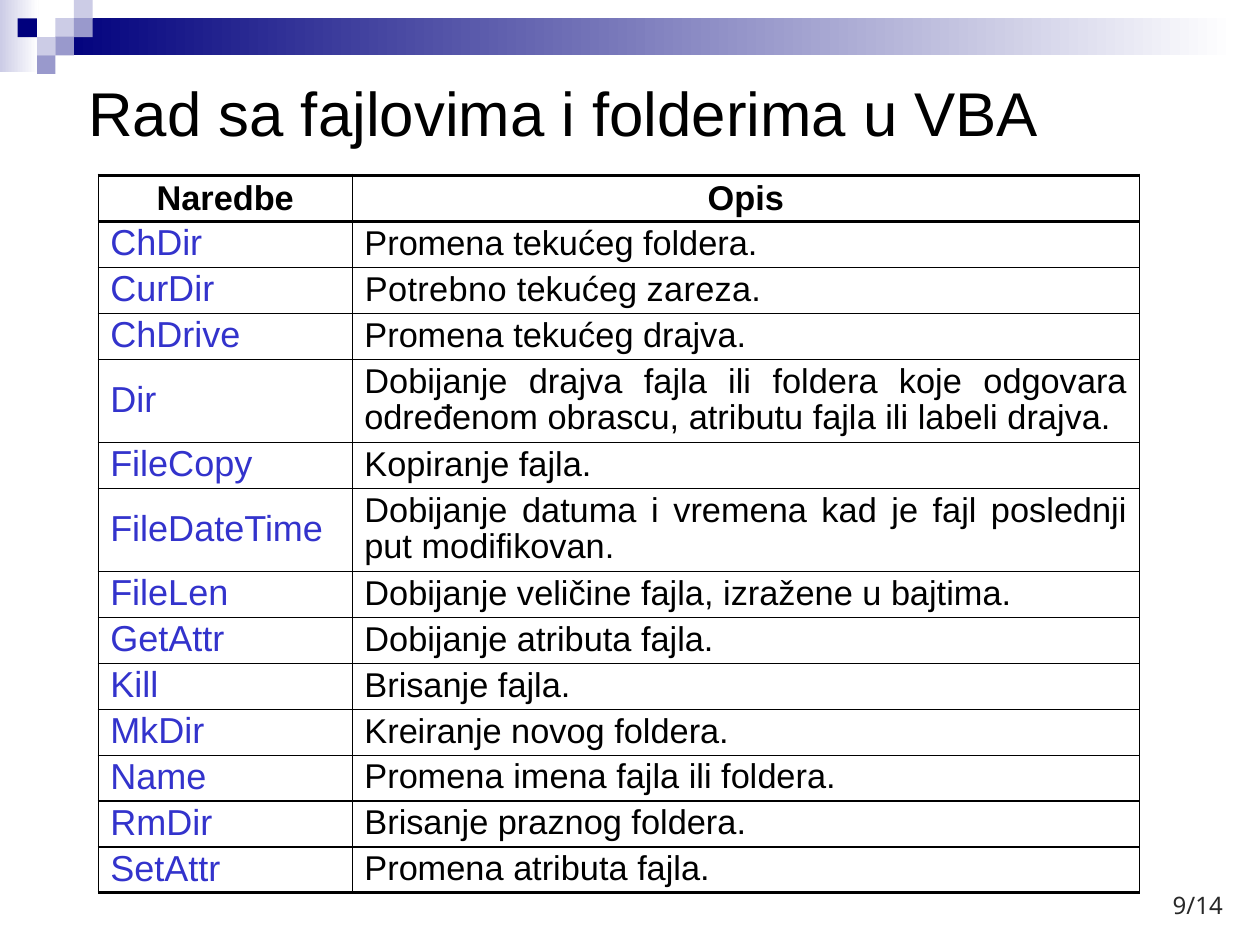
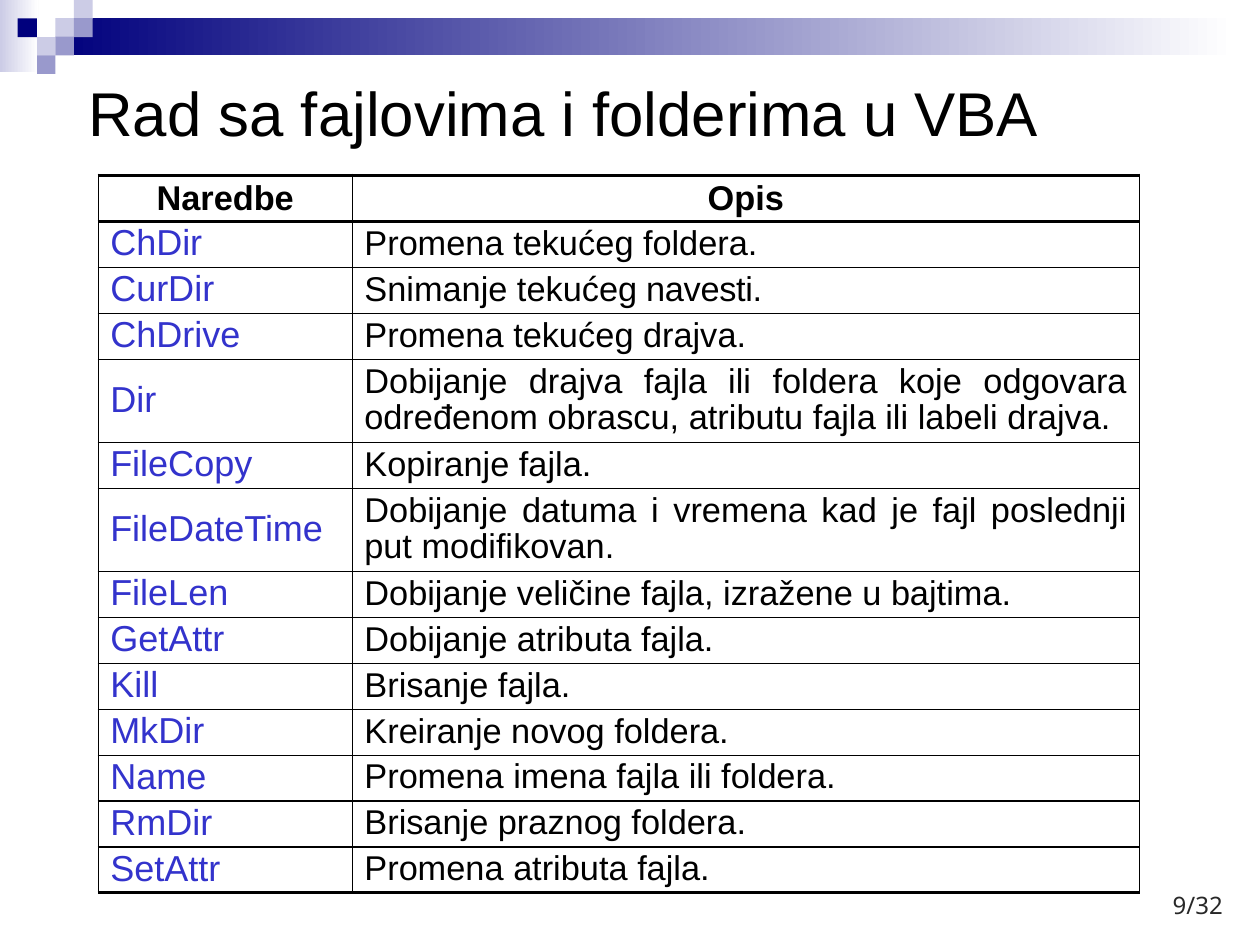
Potrebno: Potrebno -> Snimanje
zareza: zareza -> navesti
9/14: 9/14 -> 9/32
